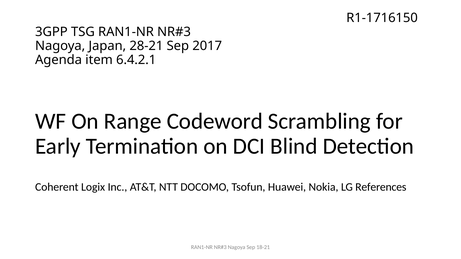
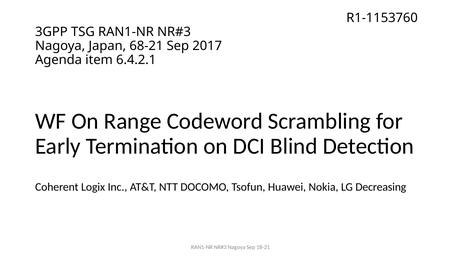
R1-1716150: R1-1716150 -> R1-1153760
28-21: 28-21 -> 68-21
References: References -> Decreasing
